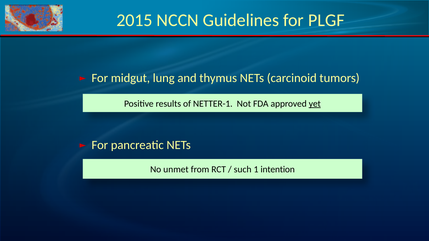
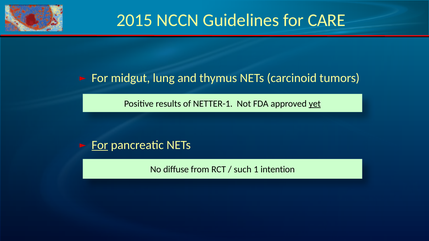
PLGF: PLGF -> CARE
For at (100, 145) underline: none -> present
unmet: unmet -> diffuse
